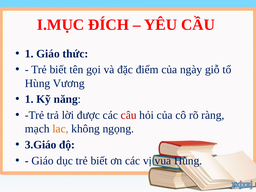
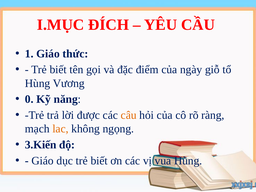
1 at (29, 99): 1 -> 0
câu colour: red -> orange
3.Giáo: 3.Giáo -> 3.Kiến
